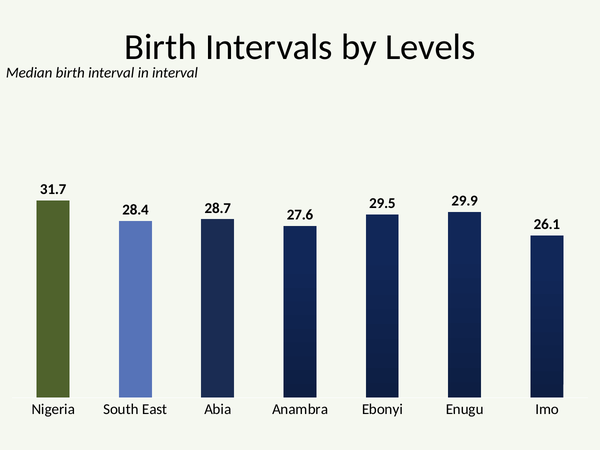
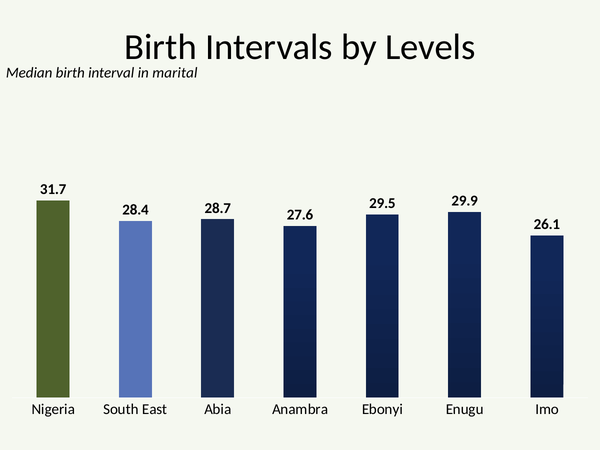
in interval: interval -> marital
